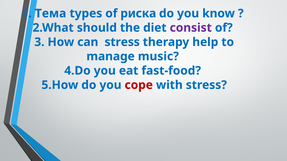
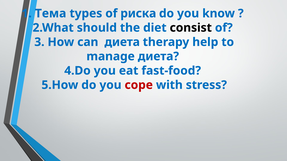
consist colour: purple -> black
can stress: stress -> диета
manage music: music -> диета
